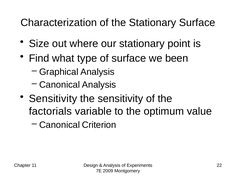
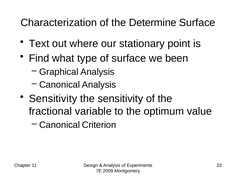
the Stationary: Stationary -> Determine
Size: Size -> Text
factorials: factorials -> fractional
